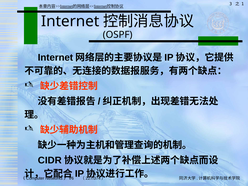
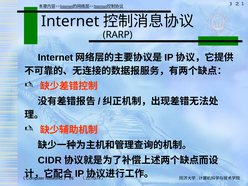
OSPF: OSPF -> RARP
